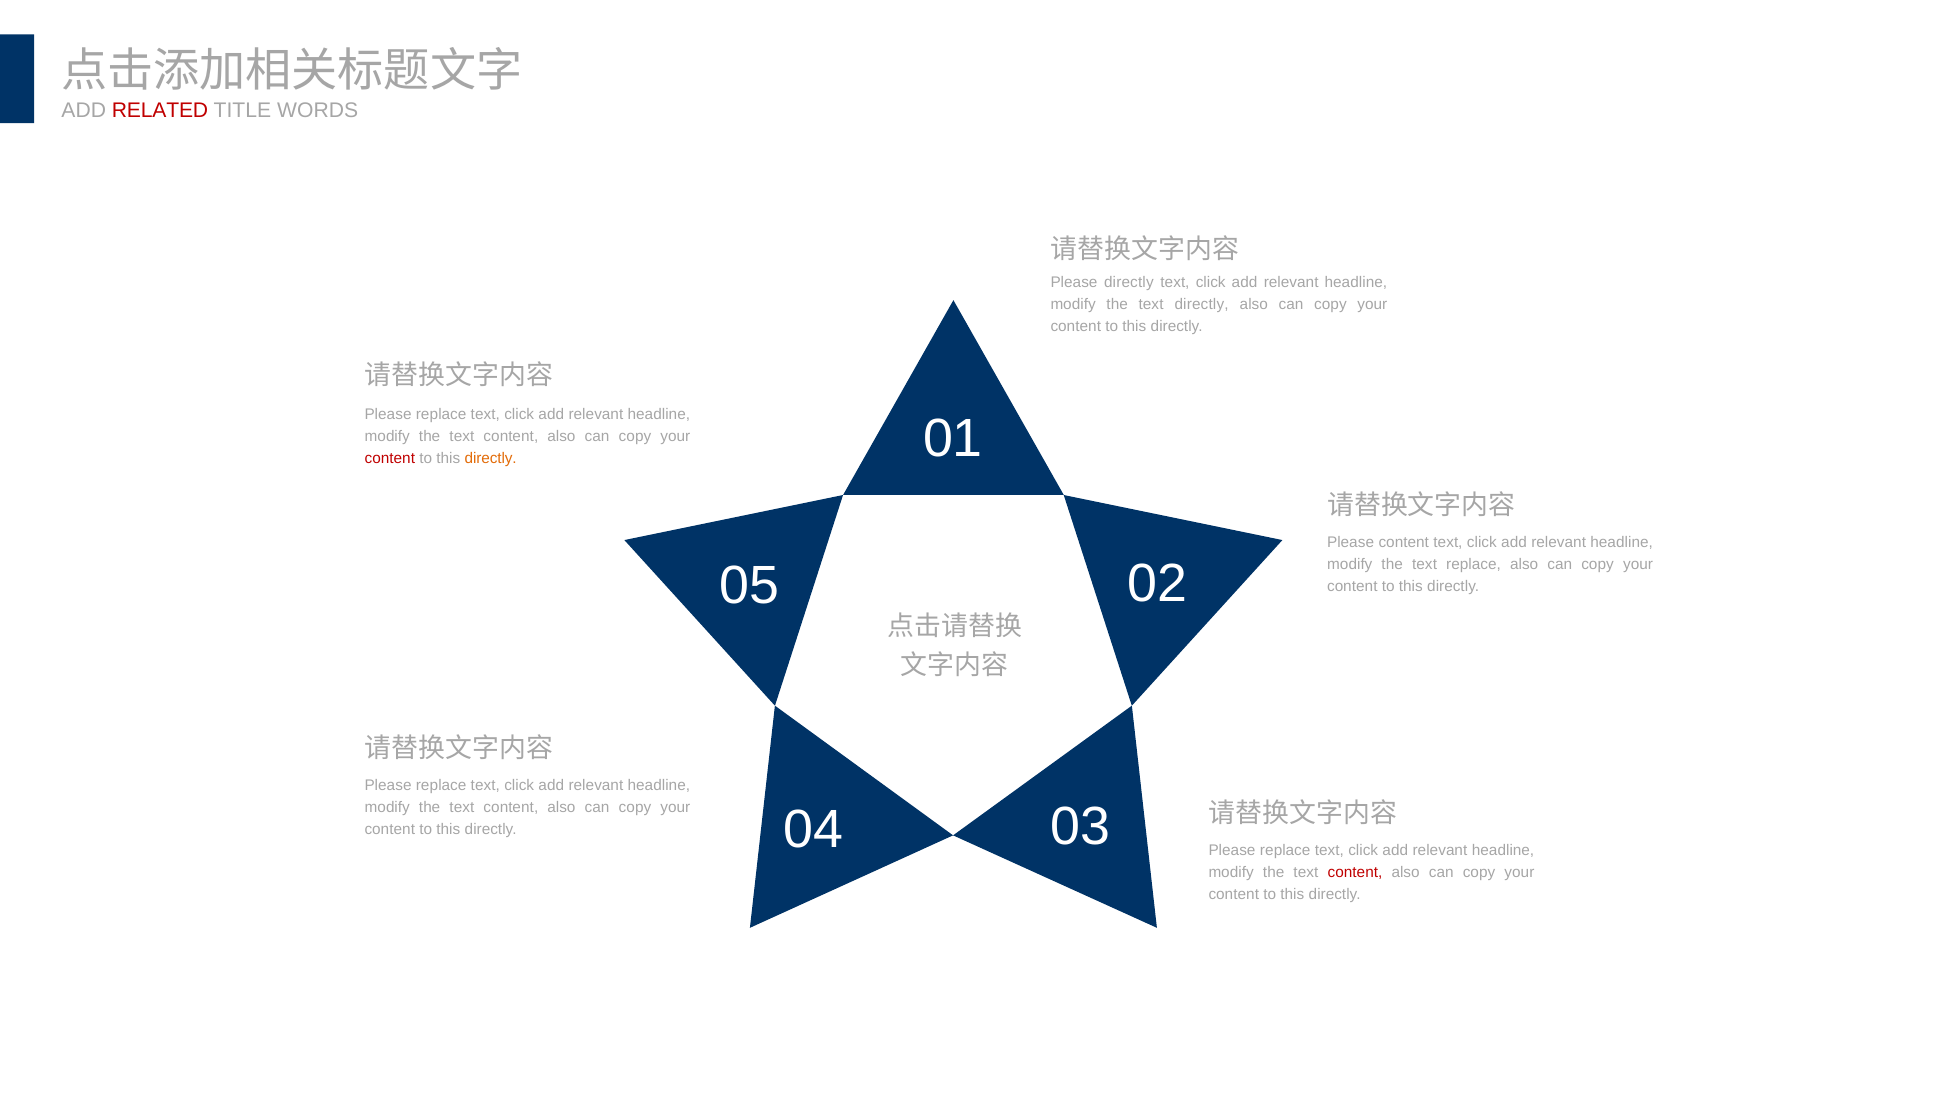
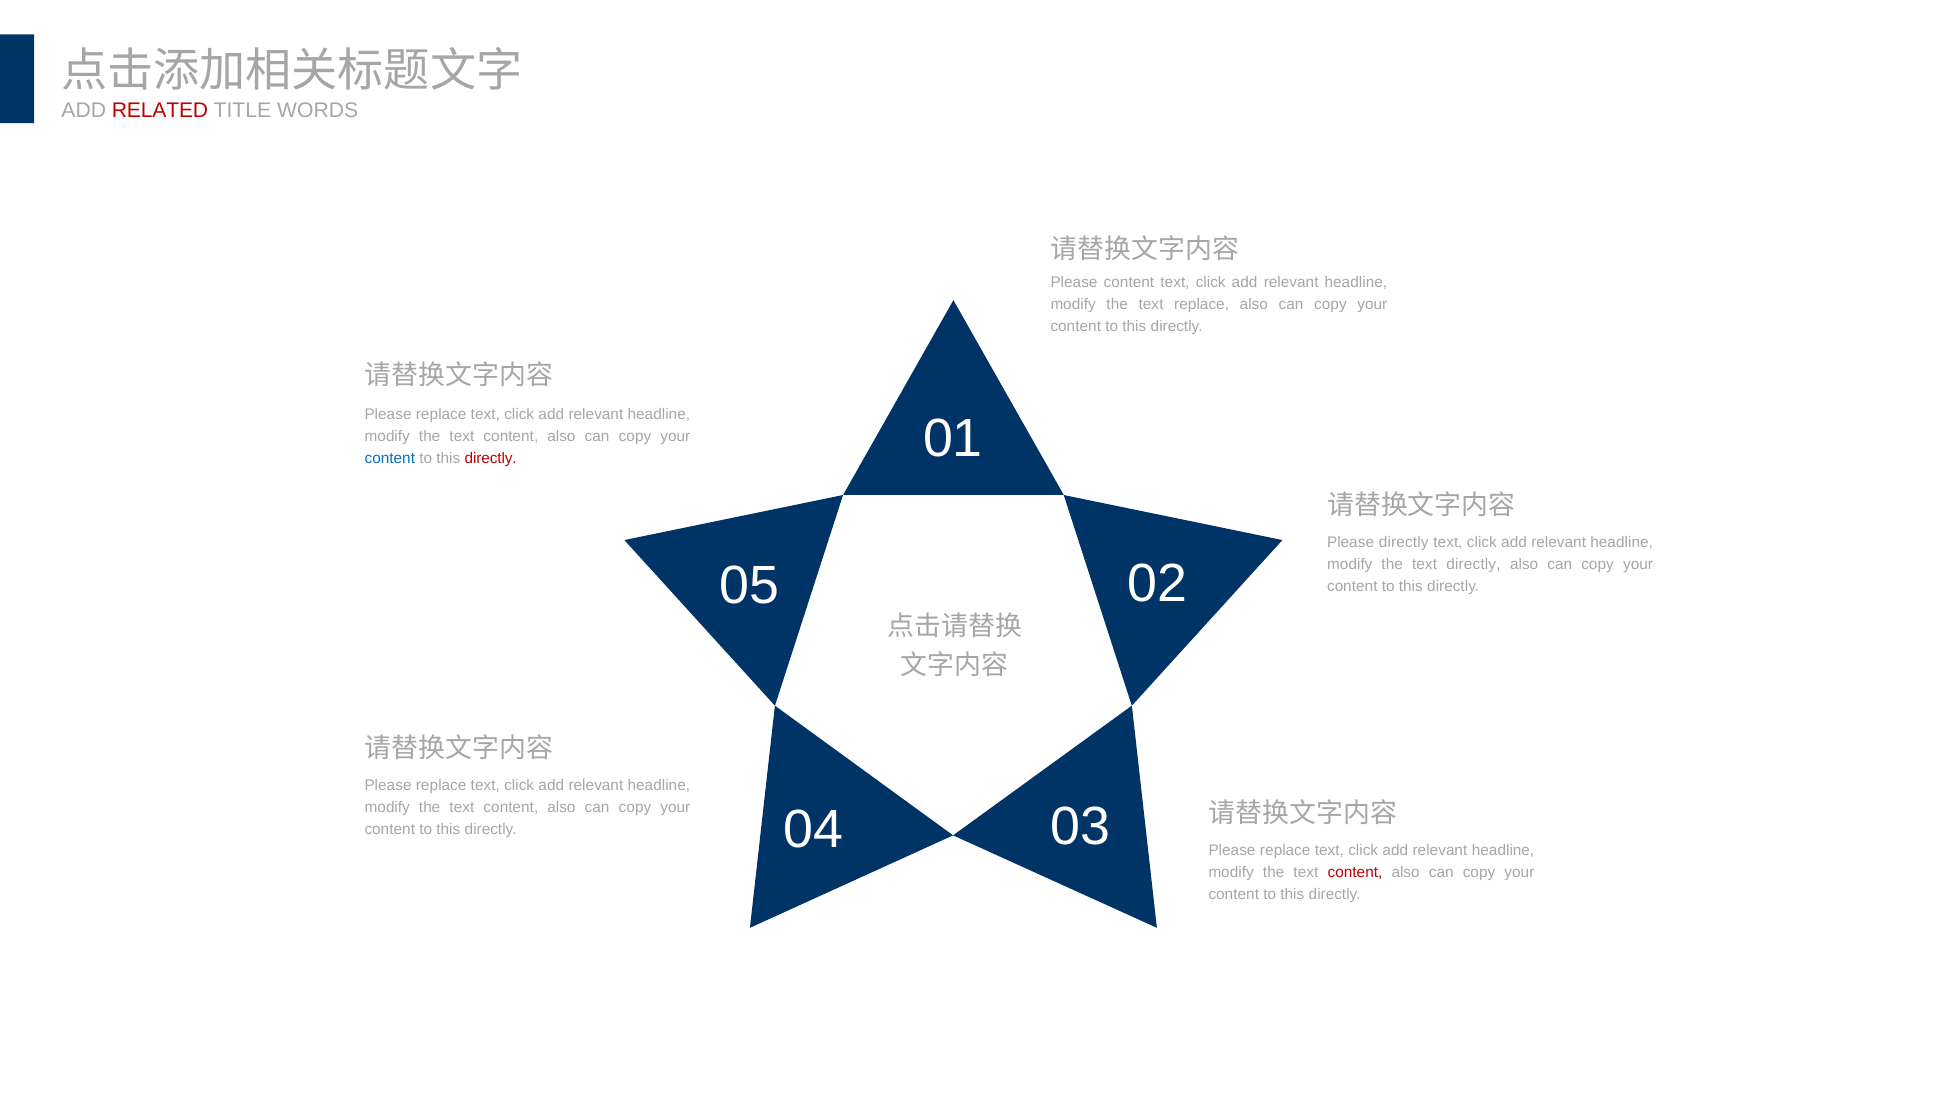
Please directly: directly -> content
text directly: directly -> replace
content at (390, 458) colour: red -> blue
directly at (491, 458) colour: orange -> red
Please content: content -> directly
text replace: replace -> directly
